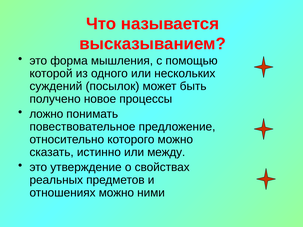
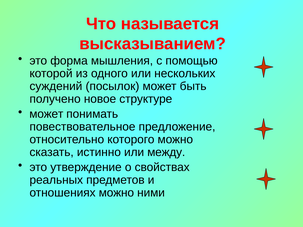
процессы: процессы -> структуре
ложно at (46, 114): ложно -> может
